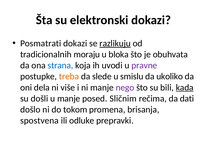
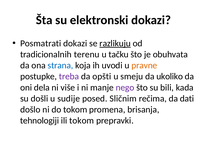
moraju: moraju -> terenu
bloka: bloka -> tačku
pravne colour: purple -> orange
treba colour: orange -> purple
slede: slede -> opšti
smislu: smislu -> smeju
kada underline: present -> none
u manje: manje -> sudije
spostvena: spostvena -> tehnologiji
ili odluke: odluke -> tokom
